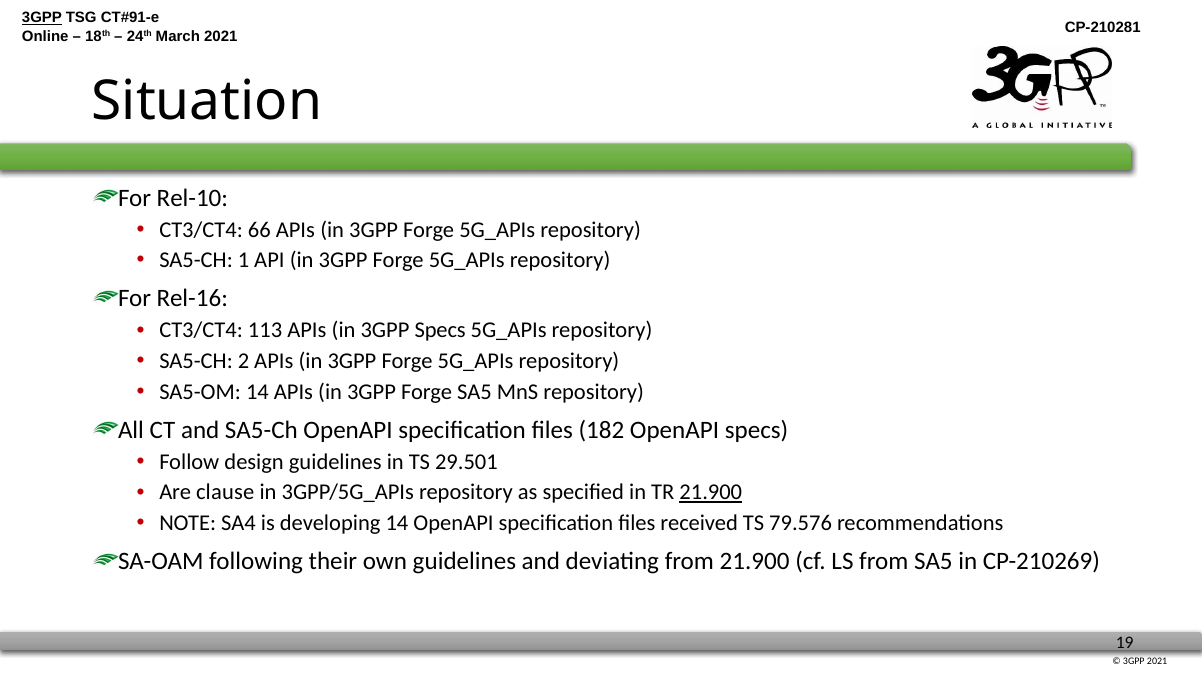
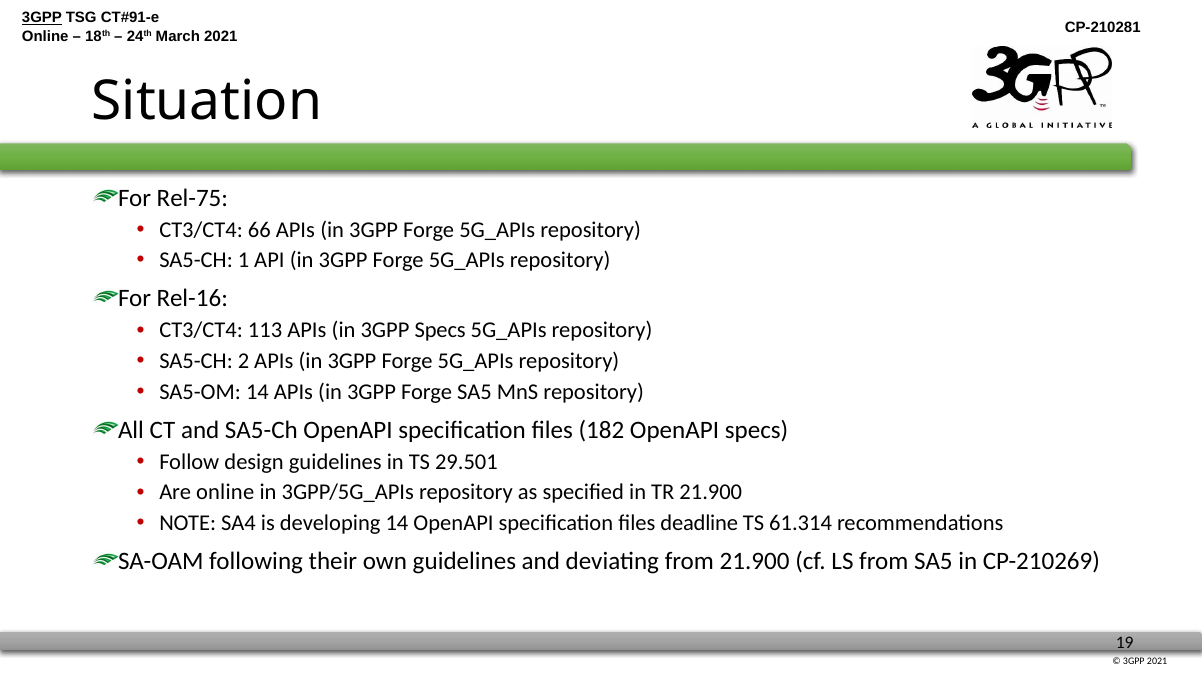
Rel-10: Rel-10 -> Rel-75
Are clause: clause -> online
21.900 at (711, 493) underline: present -> none
received: received -> deadline
79.576: 79.576 -> 61.314
